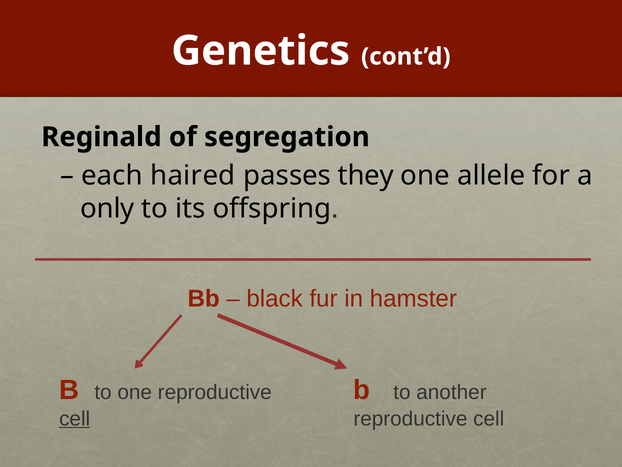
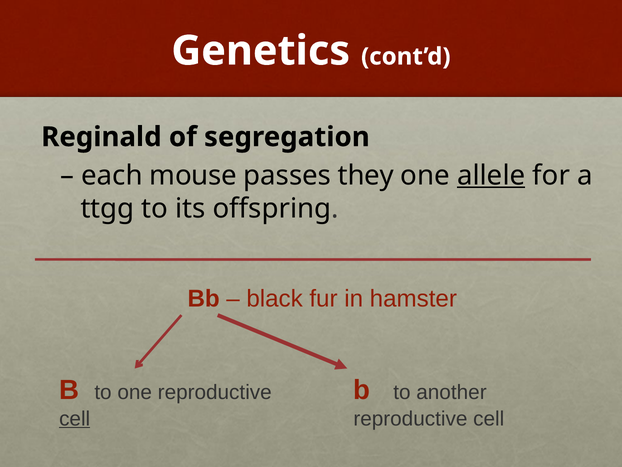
haired: haired -> mouse
allele underline: none -> present
only: only -> ttgg
